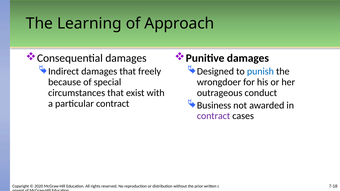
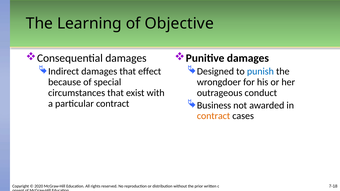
Approach: Approach -> Objective
freely: freely -> effect
contract at (214, 116) colour: purple -> orange
